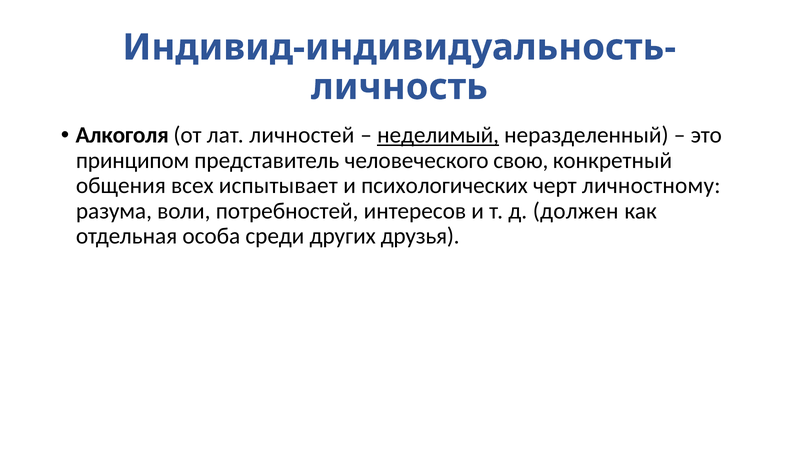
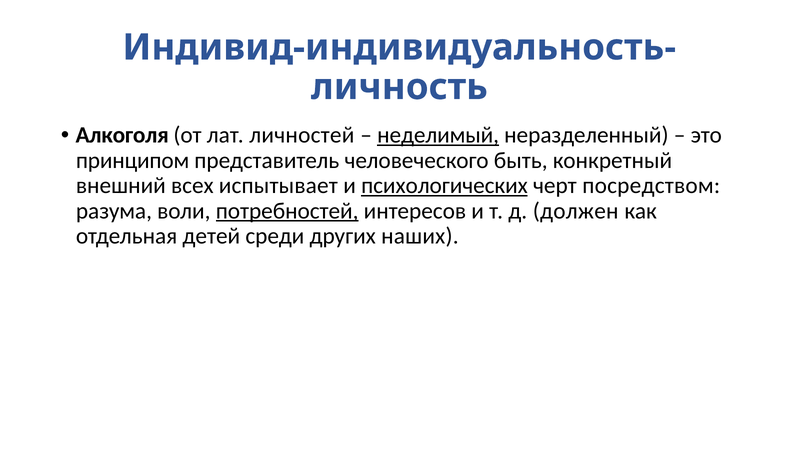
свою: свою -> быть
общения: общения -> внешний
психологических underline: none -> present
личностному: личностному -> посредством
потребностей underline: none -> present
особа: особа -> детей
друзья: друзья -> наших
